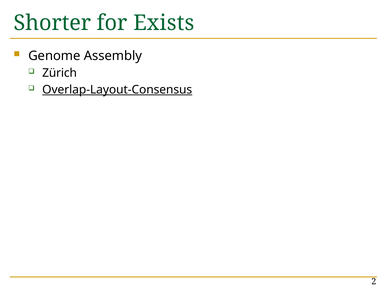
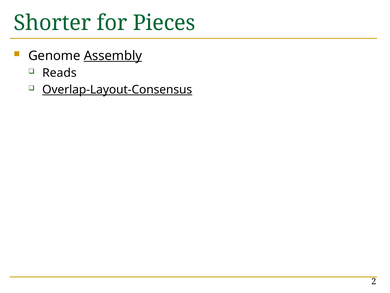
Exists: Exists -> Pieces
Assembly underline: none -> present
Zürich: Zürich -> Reads
